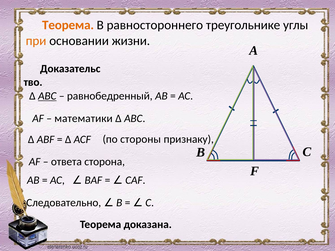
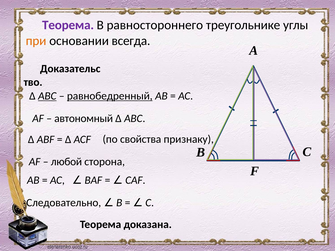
Теорема at (68, 25) colour: orange -> purple
жизни: жизни -> всегда
равнобедренный underline: none -> present
математики: математики -> автономный
стороны: стороны -> свойства
ответа: ответа -> любой
